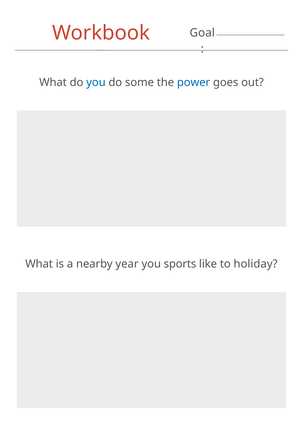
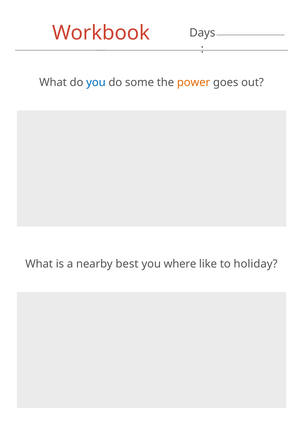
Goal: Goal -> Days
power colour: blue -> orange
year: year -> best
sports: sports -> where
